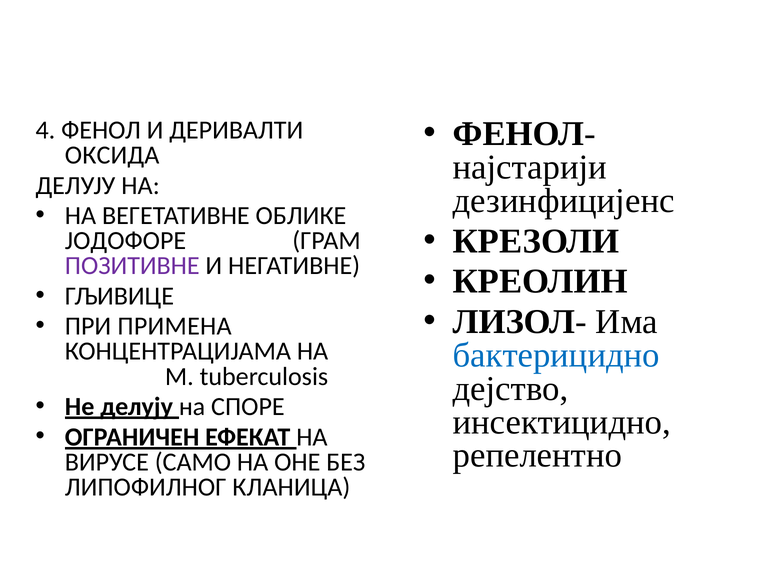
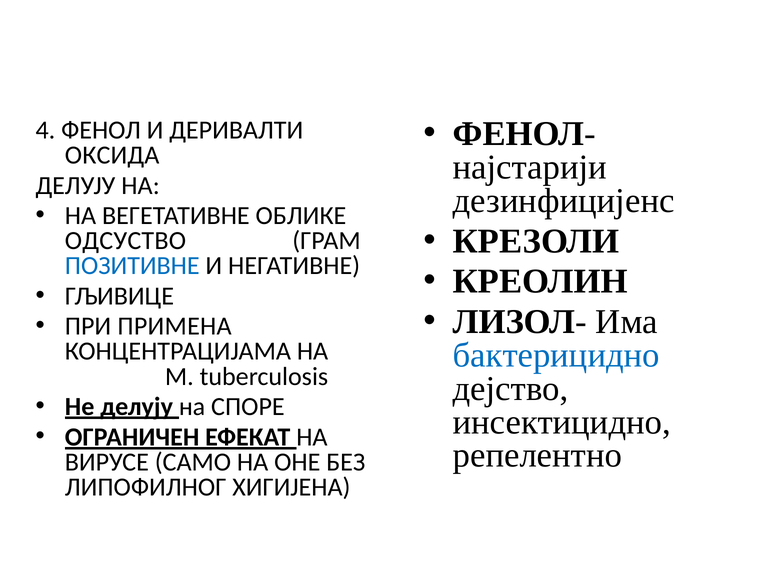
ЈОДОФОРЕ: ЈОДОФОРЕ -> ОДСУСТВО
ПОЗИТИВНЕ colour: purple -> blue
КЛАНИЦА: КЛАНИЦА -> ХИГИЈЕНА
